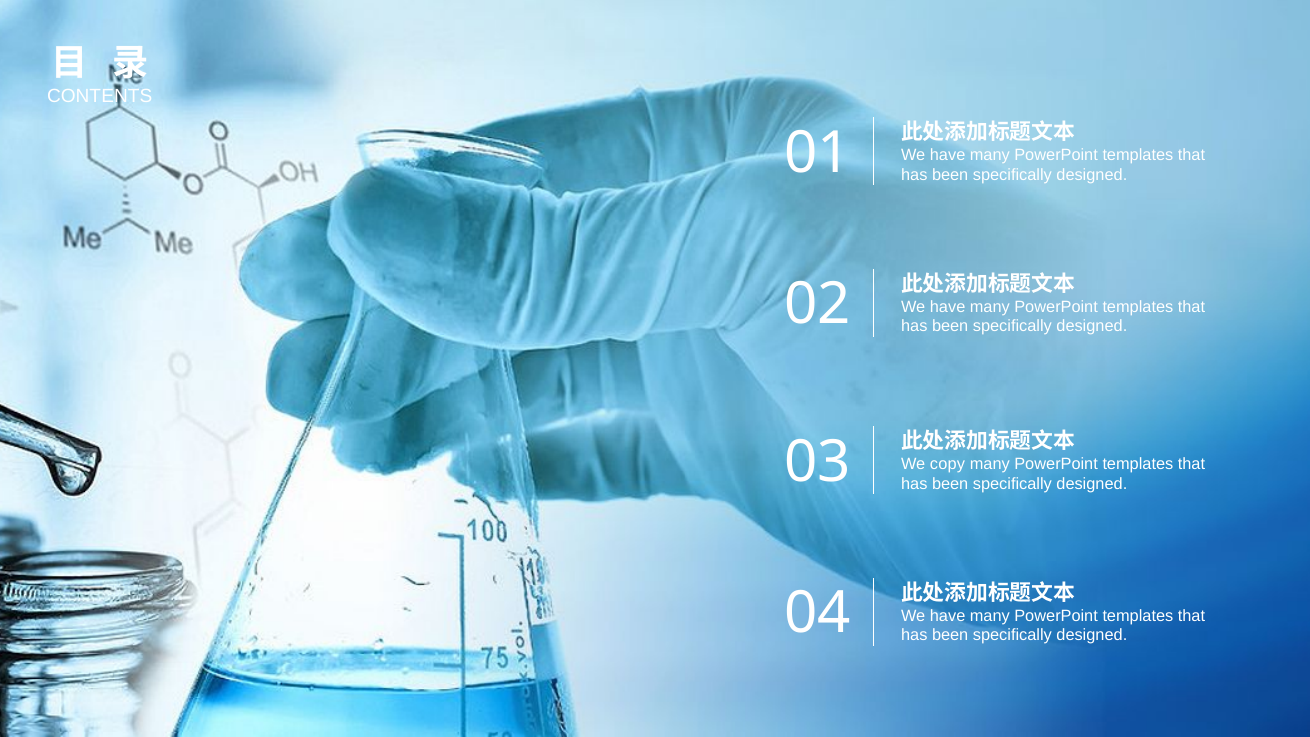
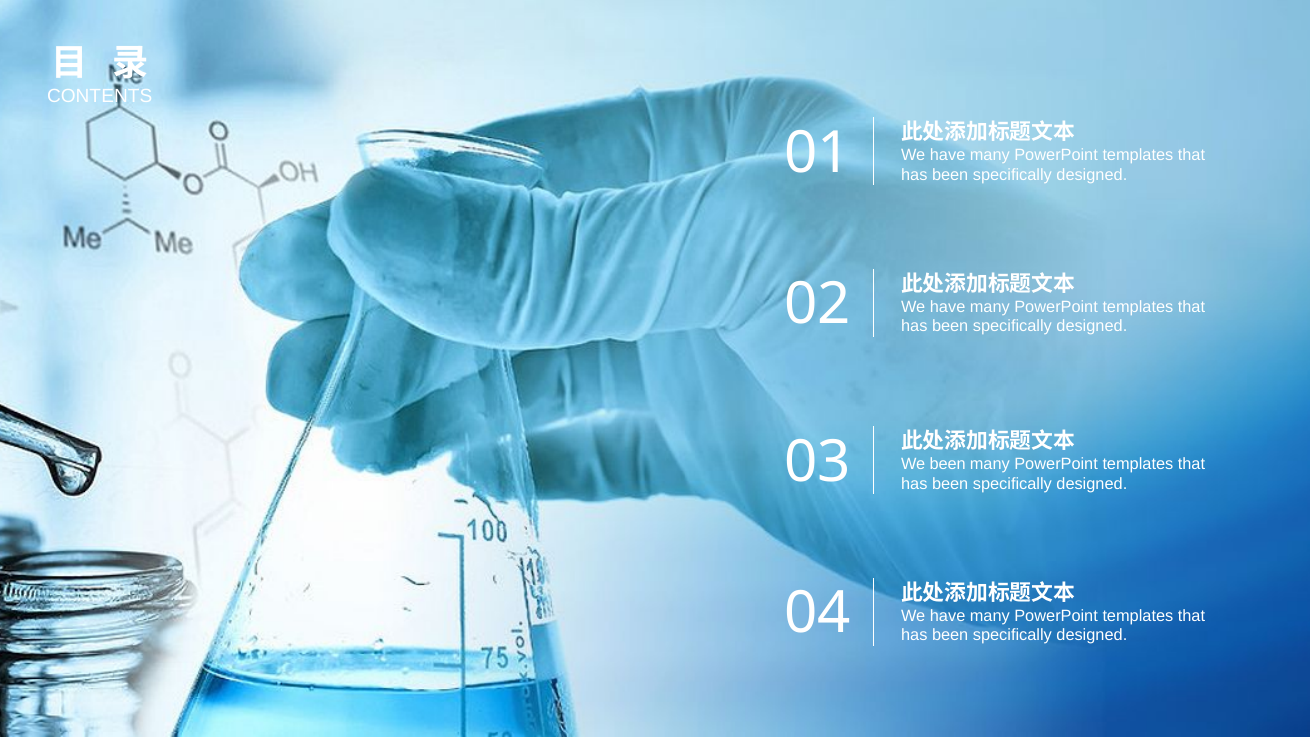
We copy: copy -> been
